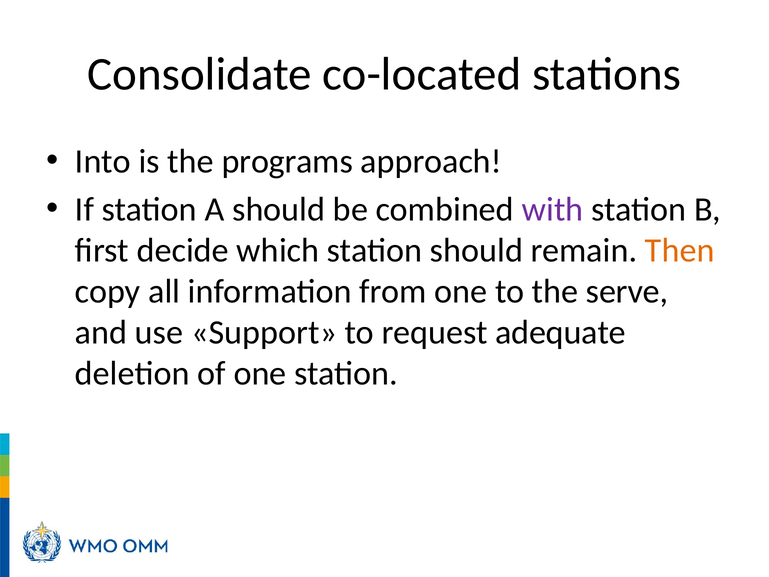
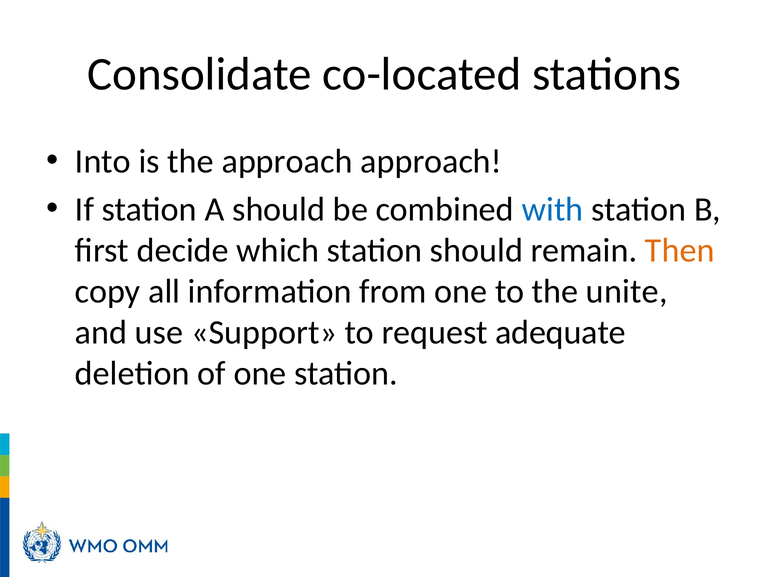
the programs: programs -> approach
with colour: purple -> blue
serve: serve -> unite
